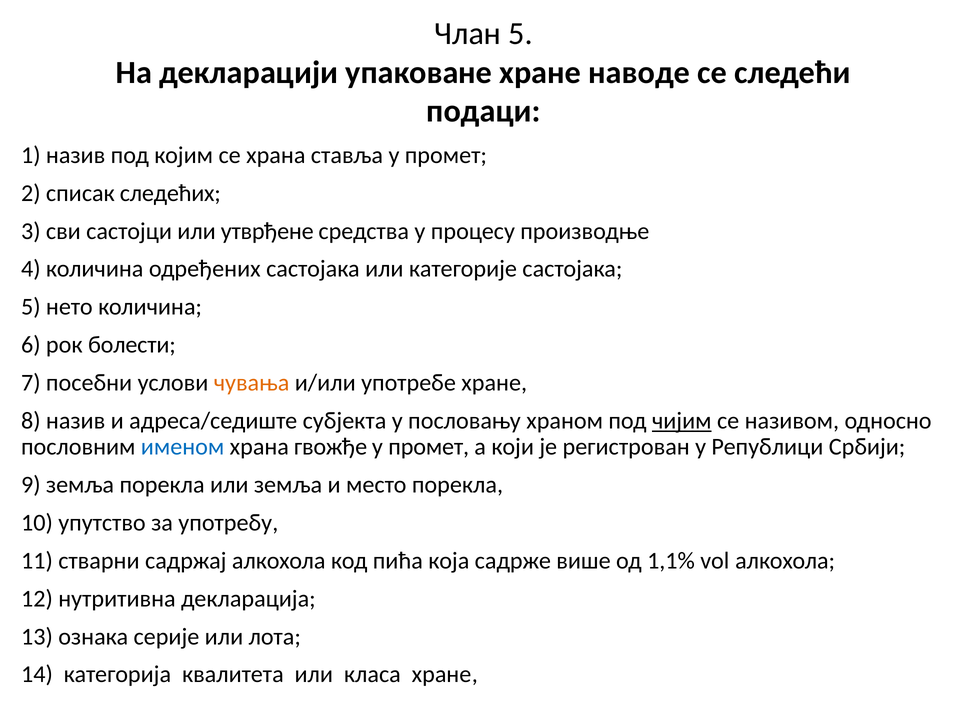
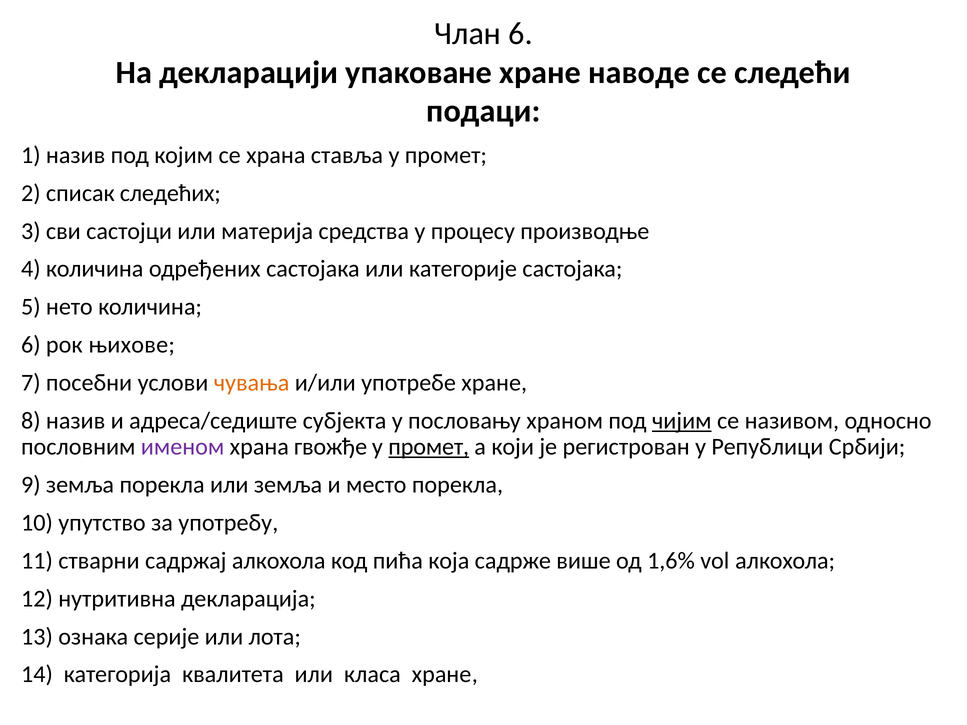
Члан 5: 5 -> 6
утврђене: утврђене -> материја
болести: болести -> њихoвe
именом colour: blue -> purple
промет at (429, 447) underline: none -> present
1,1%: 1,1% -> 1,6%
